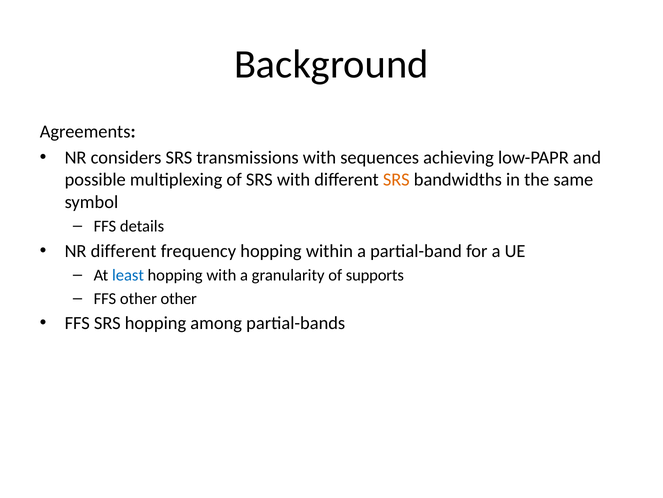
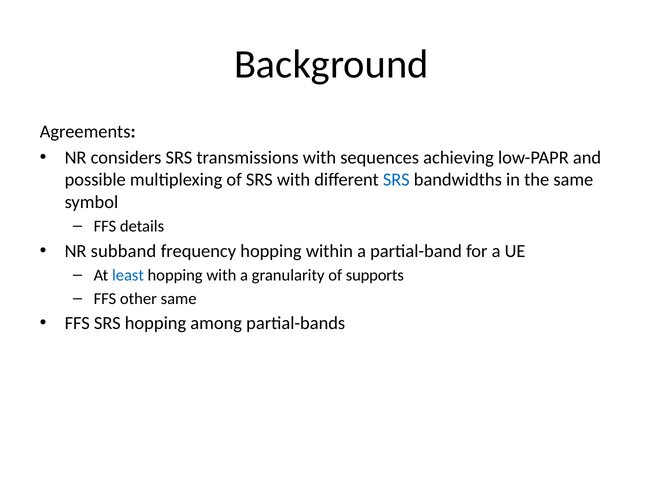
SRS at (396, 180) colour: orange -> blue
NR different: different -> subband
other other: other -> same
